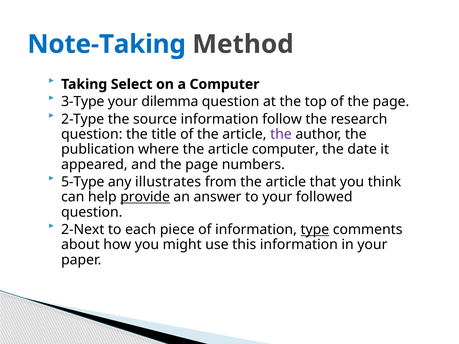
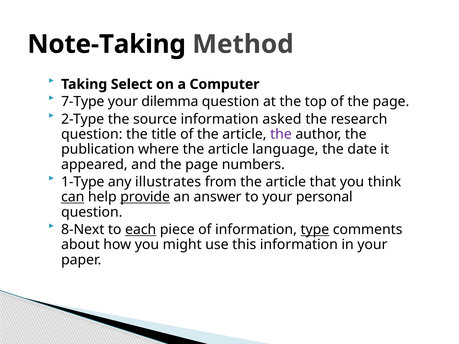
Note-Taking colour: blue -> black
3-Type: 3-Type -> 7-Type
follow: follow -> asked
article computer: computer -> language
5-Type: 5-Type -> 1-Type
can underline: none -> present
followed: followed -> personal
2-Next: 2-Next -> 8-Next
each underline: none -> present
